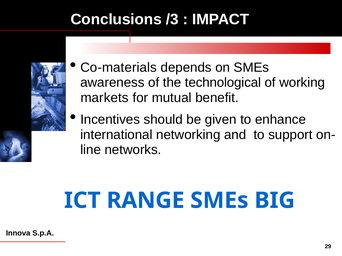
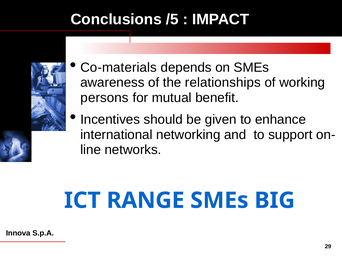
/3: /3 -> /5
technological: technological -> relationships
markets: markets -> persons
